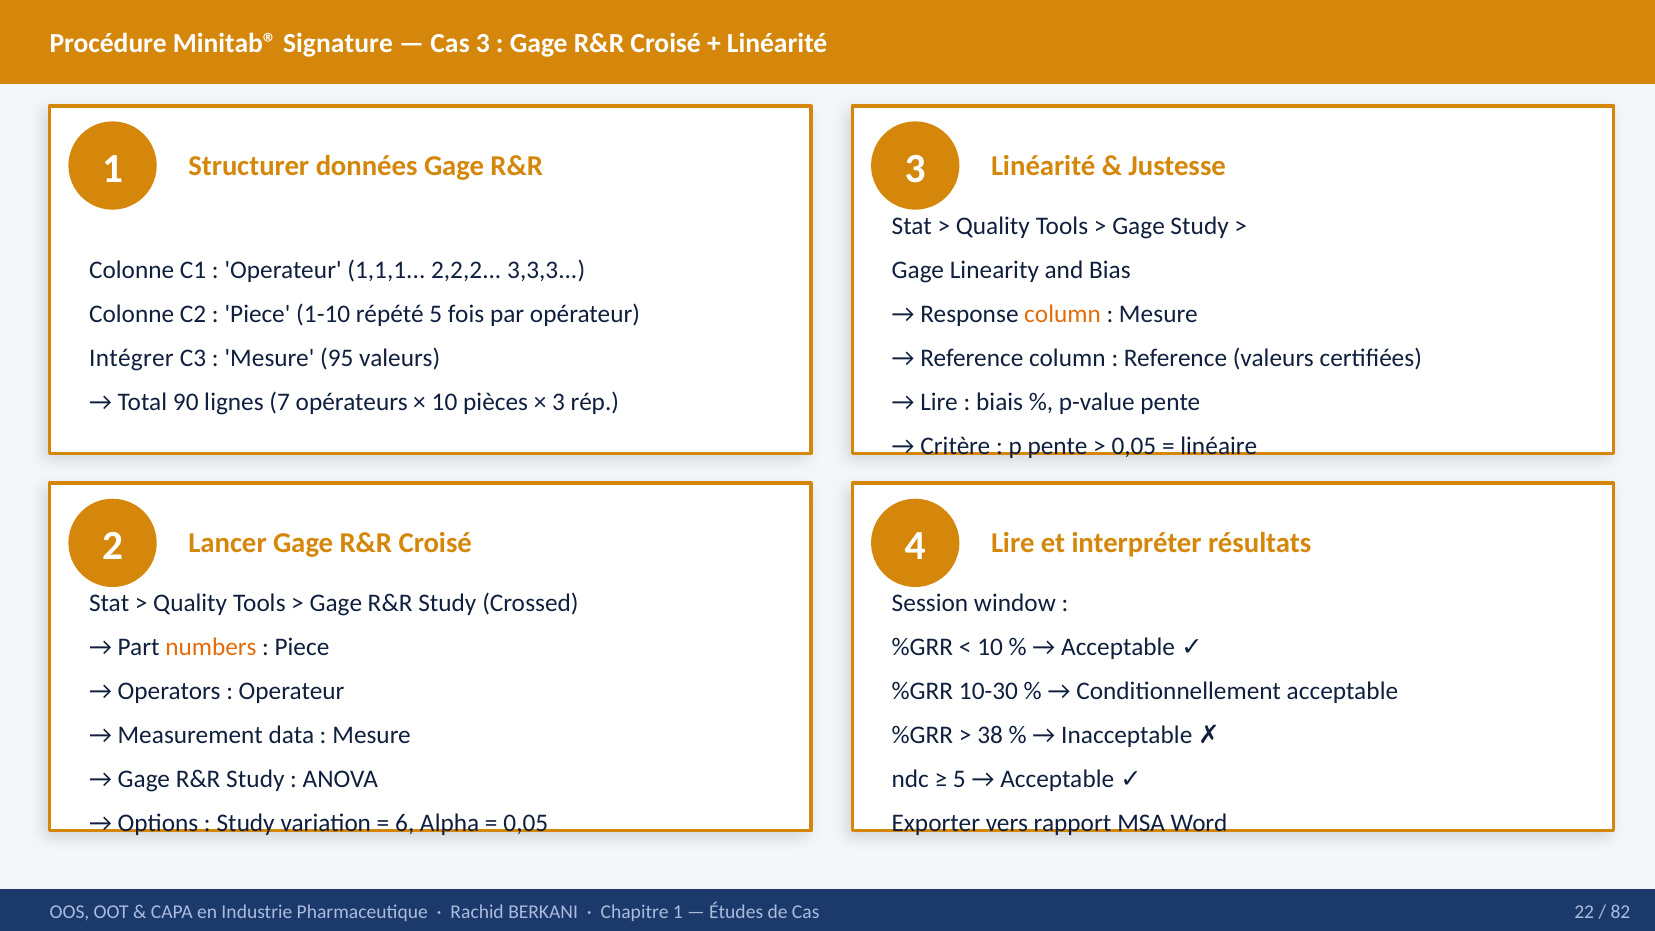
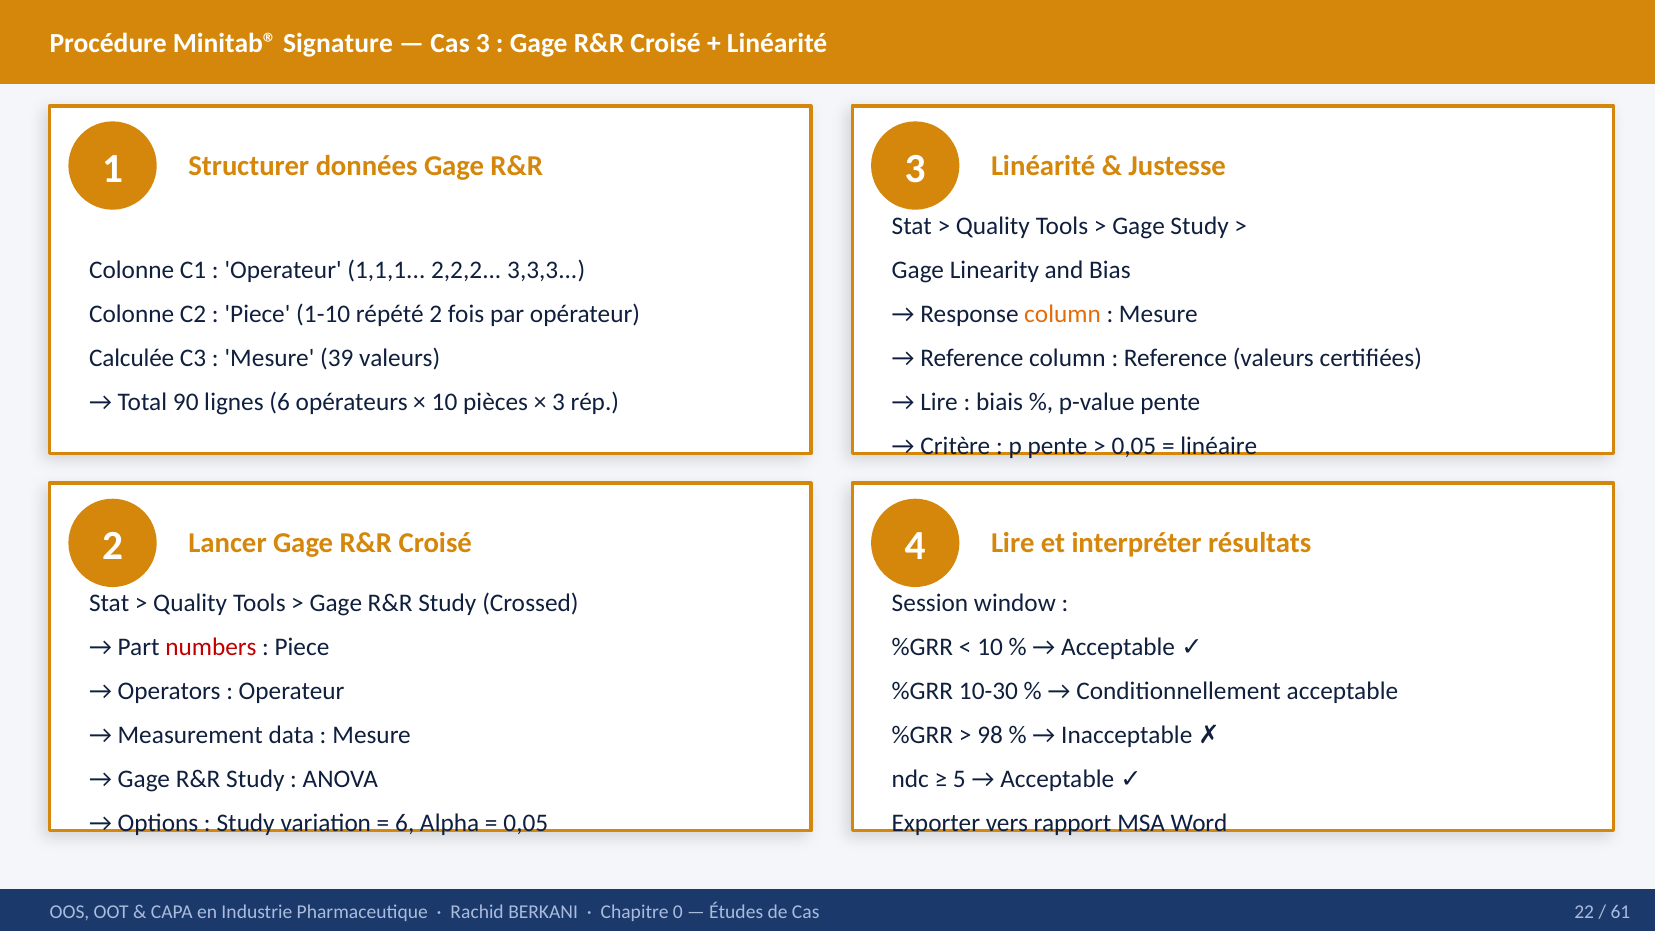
répété 5: 5 -> 2
Intégrer: Intégrer -> Calculée
95: 95 -> 39
lignes 7: 7 -> 6
numbers colour: orange -> red
38: 38 -> 98
Chapitre 1: 1 -> 0
82: 82 -> 61
